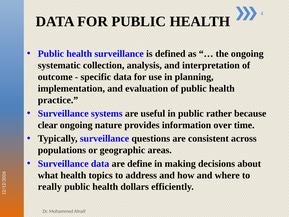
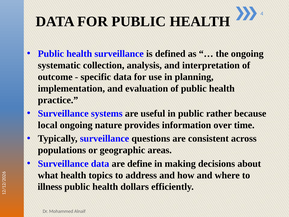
clear: clear -> local
really: really -> illness
